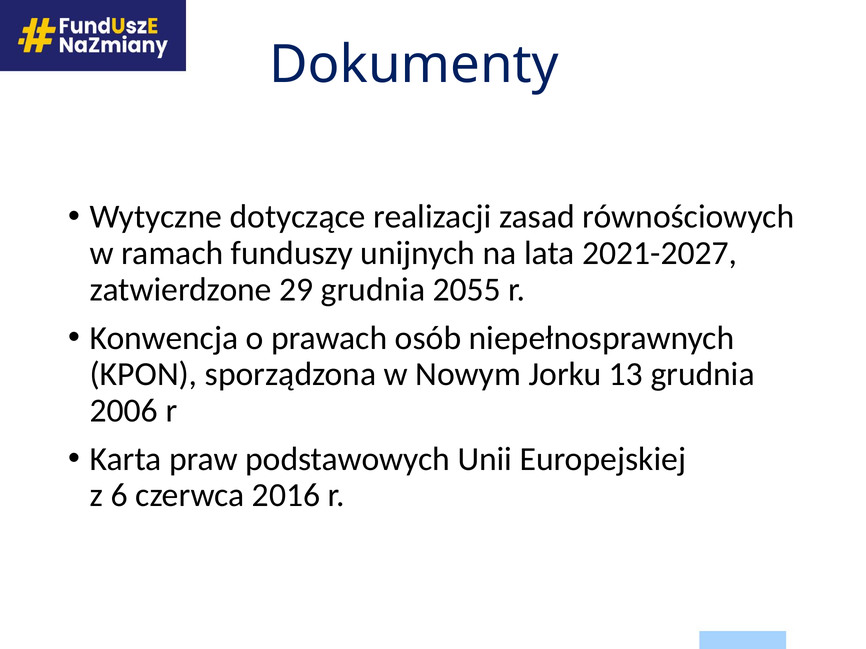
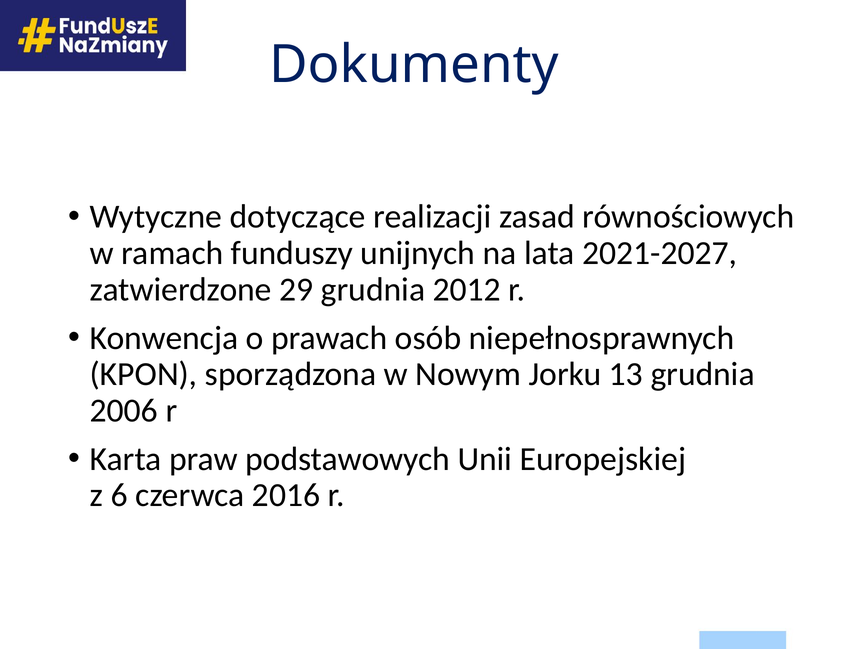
2055: 2055 -> 2012
